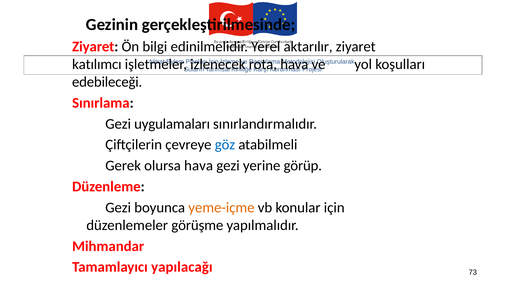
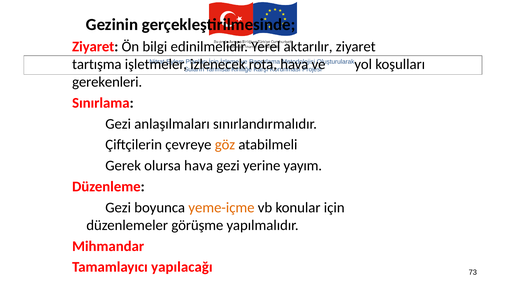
katılımcı: katılımcı -> tartışma
edebileceği: edebileceği -> gerekenleri
uygulamaları: uygulamaları -> anlaşılmaları
göz colour: blue -> orange
görüp: görüp -> yayım
